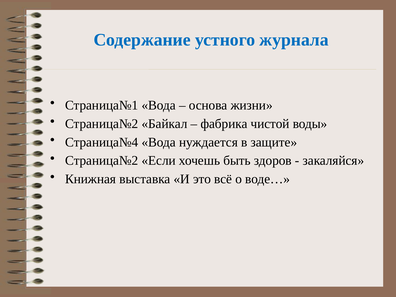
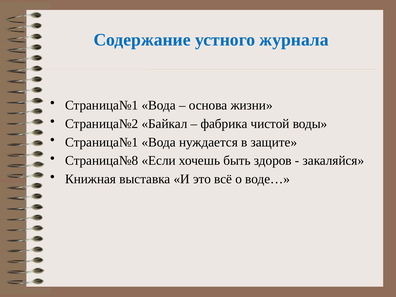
Страница№4 at (102, 142): Страница№4 -> Страница№1
Страница№2 at (102, 161): Страница№2 -> Страница№8
